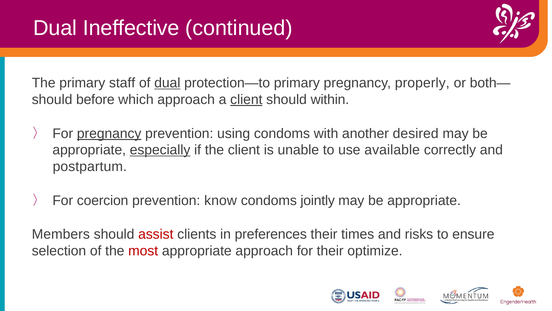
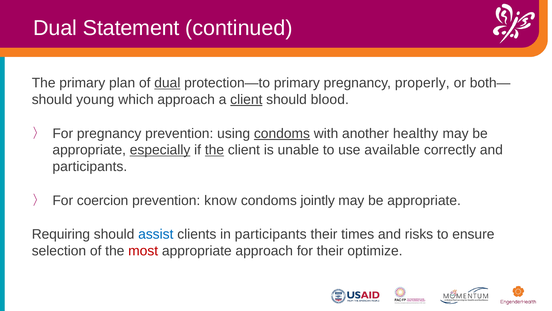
Ineffective: Ineffective -> Statement
staff: staff -> plan
before: before -> young
within: within -> blood
pregnancy at (109, 133) underline: present -> none
condoms at (282, 133) underline: none -> present
desired: desired -> healthy
the at (214, 150) underline: none -> present
postpartum at (90, 166): postpartum -> participants
Members: Members -> Requiring
assist colour: red -> blue
in preferences: preferences -> participants
